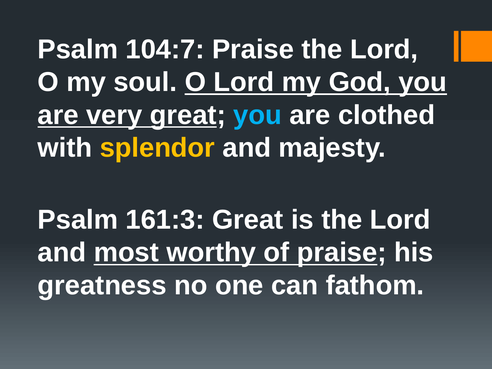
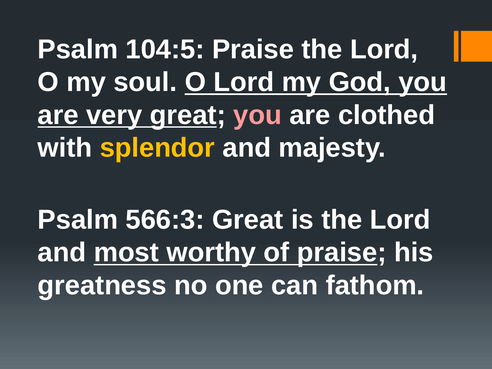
104:7: 104:7 -> 104:5
you at (258, 115) colour: light blue -> pink
161:3: 161:3 -> 566:3
